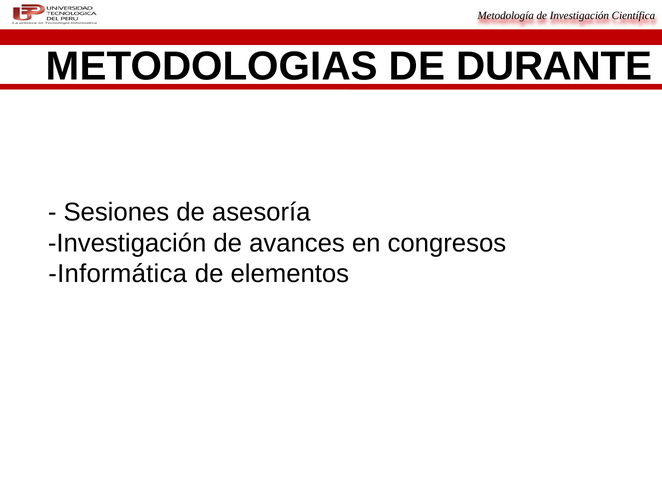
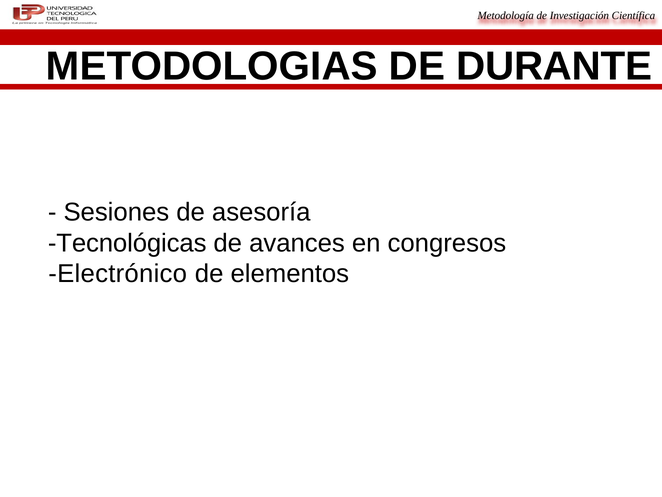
Investigación at (127, 243): Investigación -> Tecnológicas
Informática: Informática -> Electrónico
